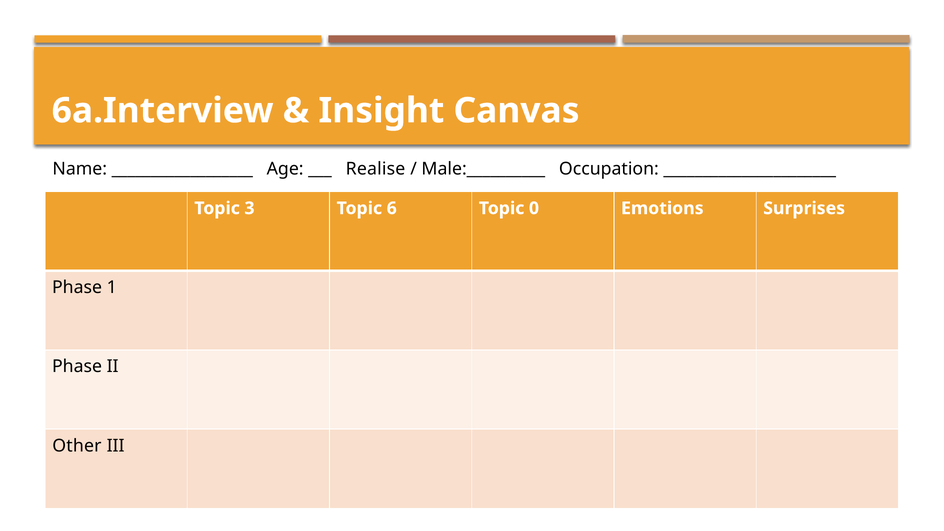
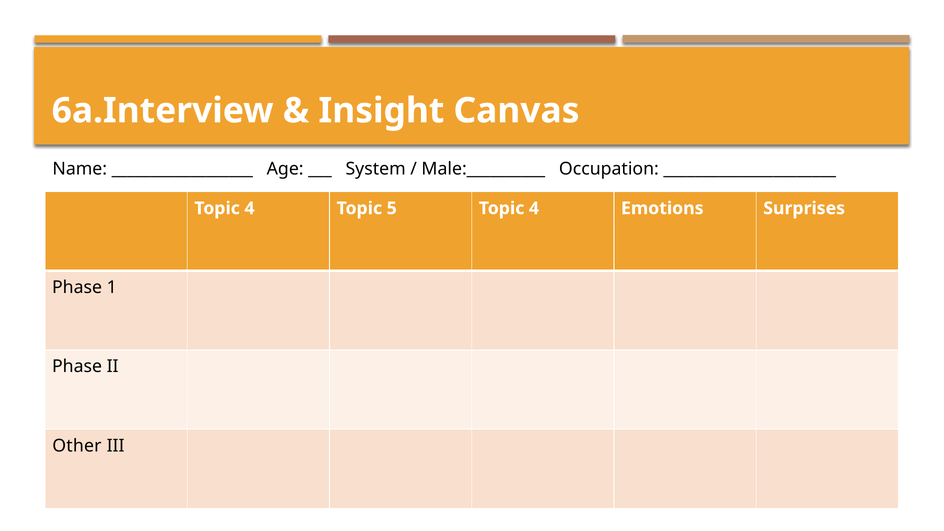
Realise: Realise -> System
3 at (249, 208): 3 -> 4
6: 6 -> 5
0 at (534, 208): 0 -> 4
